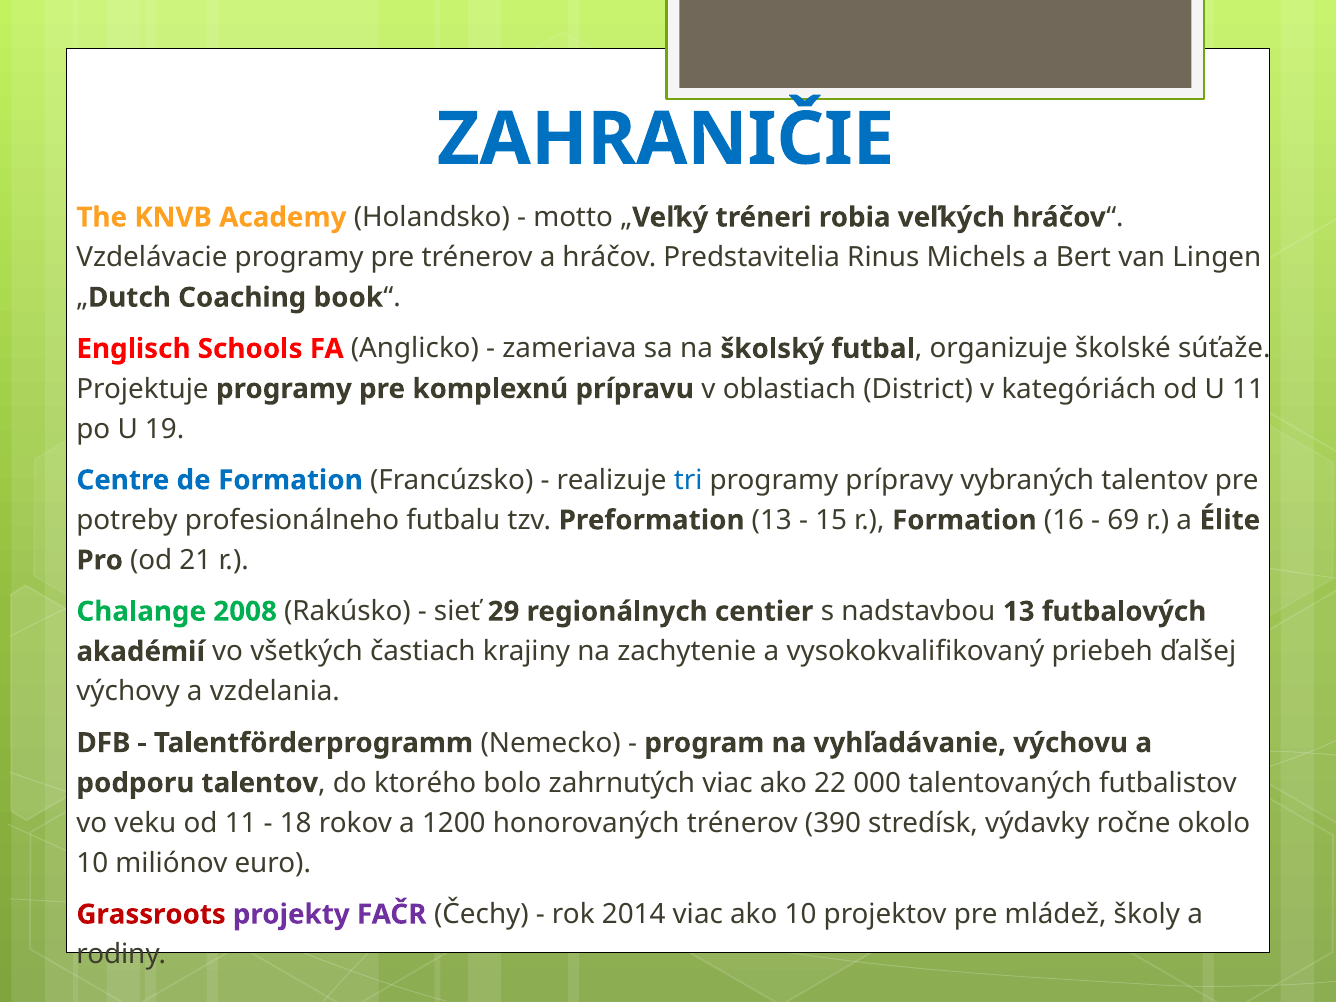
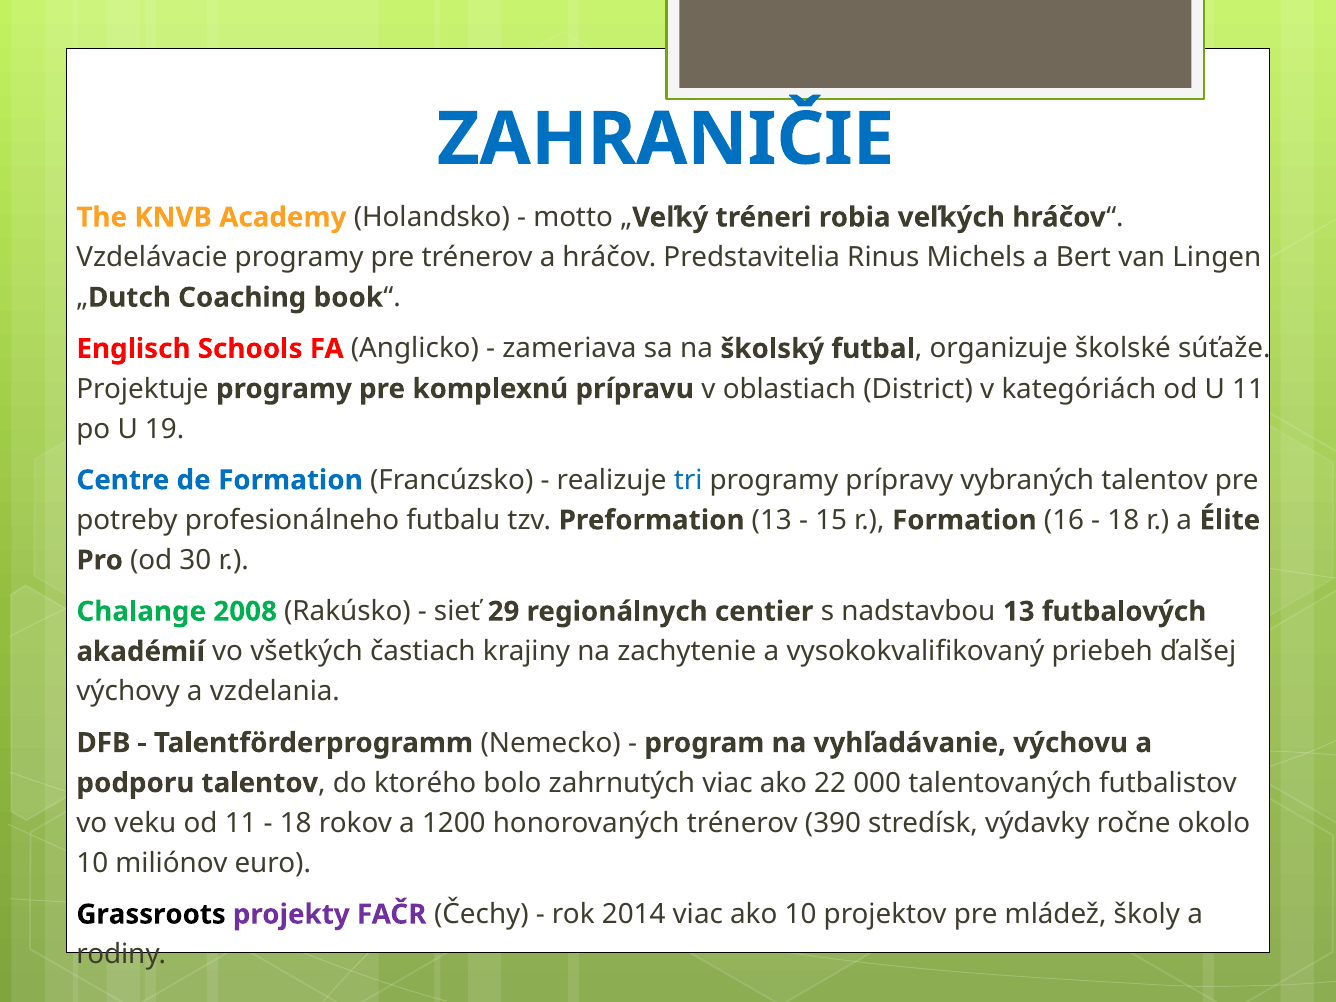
69 at (1123, 520): 69 -> 18
21: 21 -> 30
Grassroots colour: red -> black
